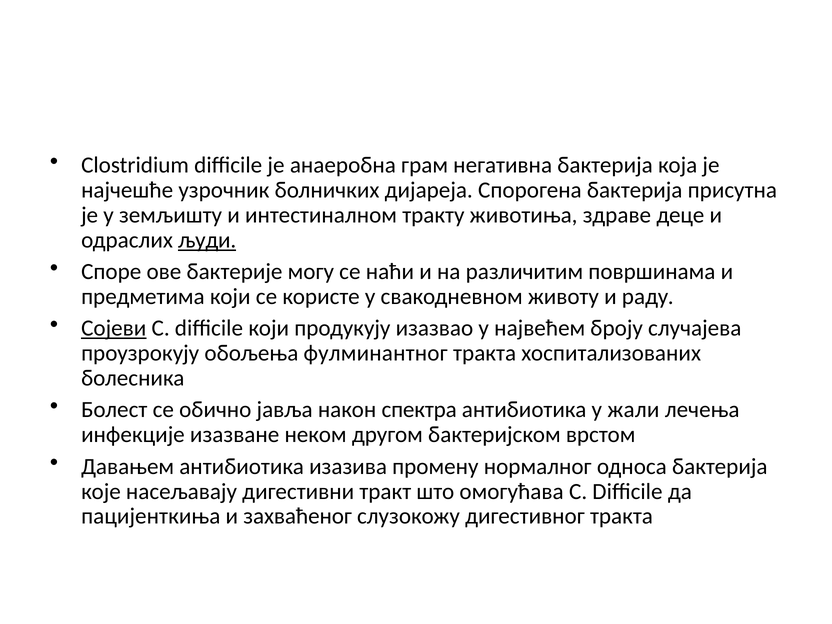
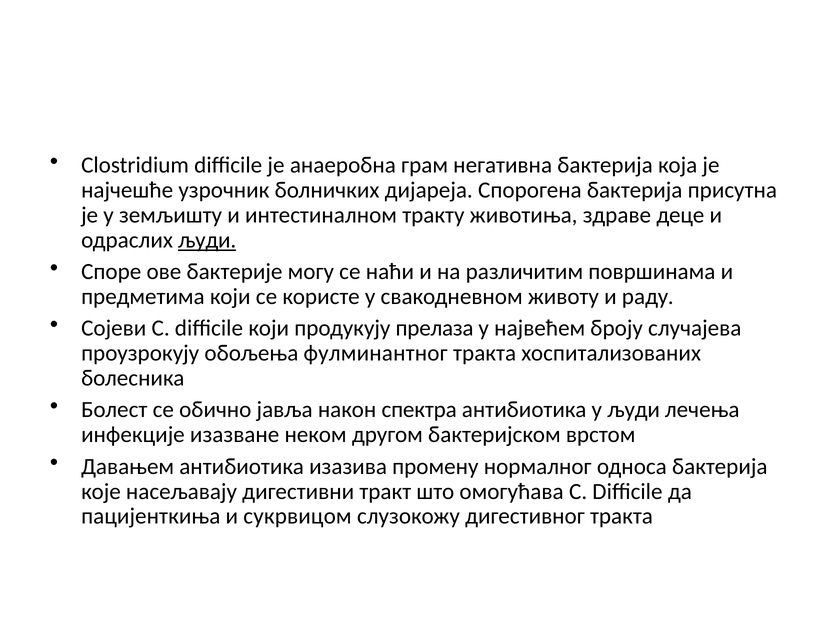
Сојеви underline: present -> none
изазвао: изазвао -> прелаза
у жали: жали -> људи
захваћеног: захваћеног -> сукрвицом
